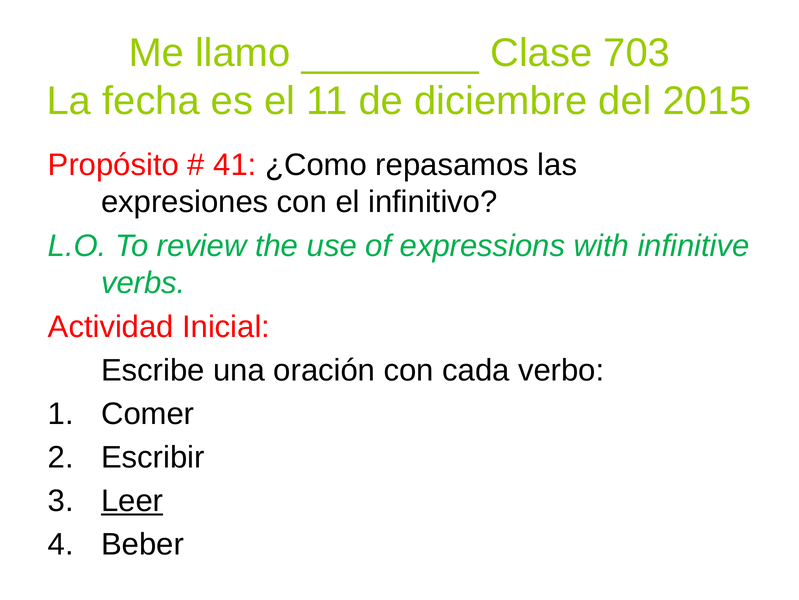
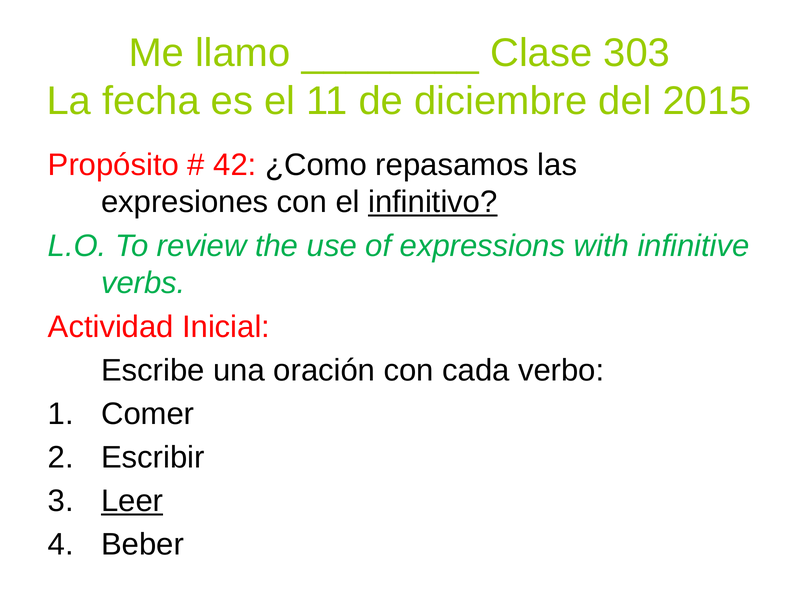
703: 703 -> 303
41: 41 -> 42
infinitivo underline: none -> present
